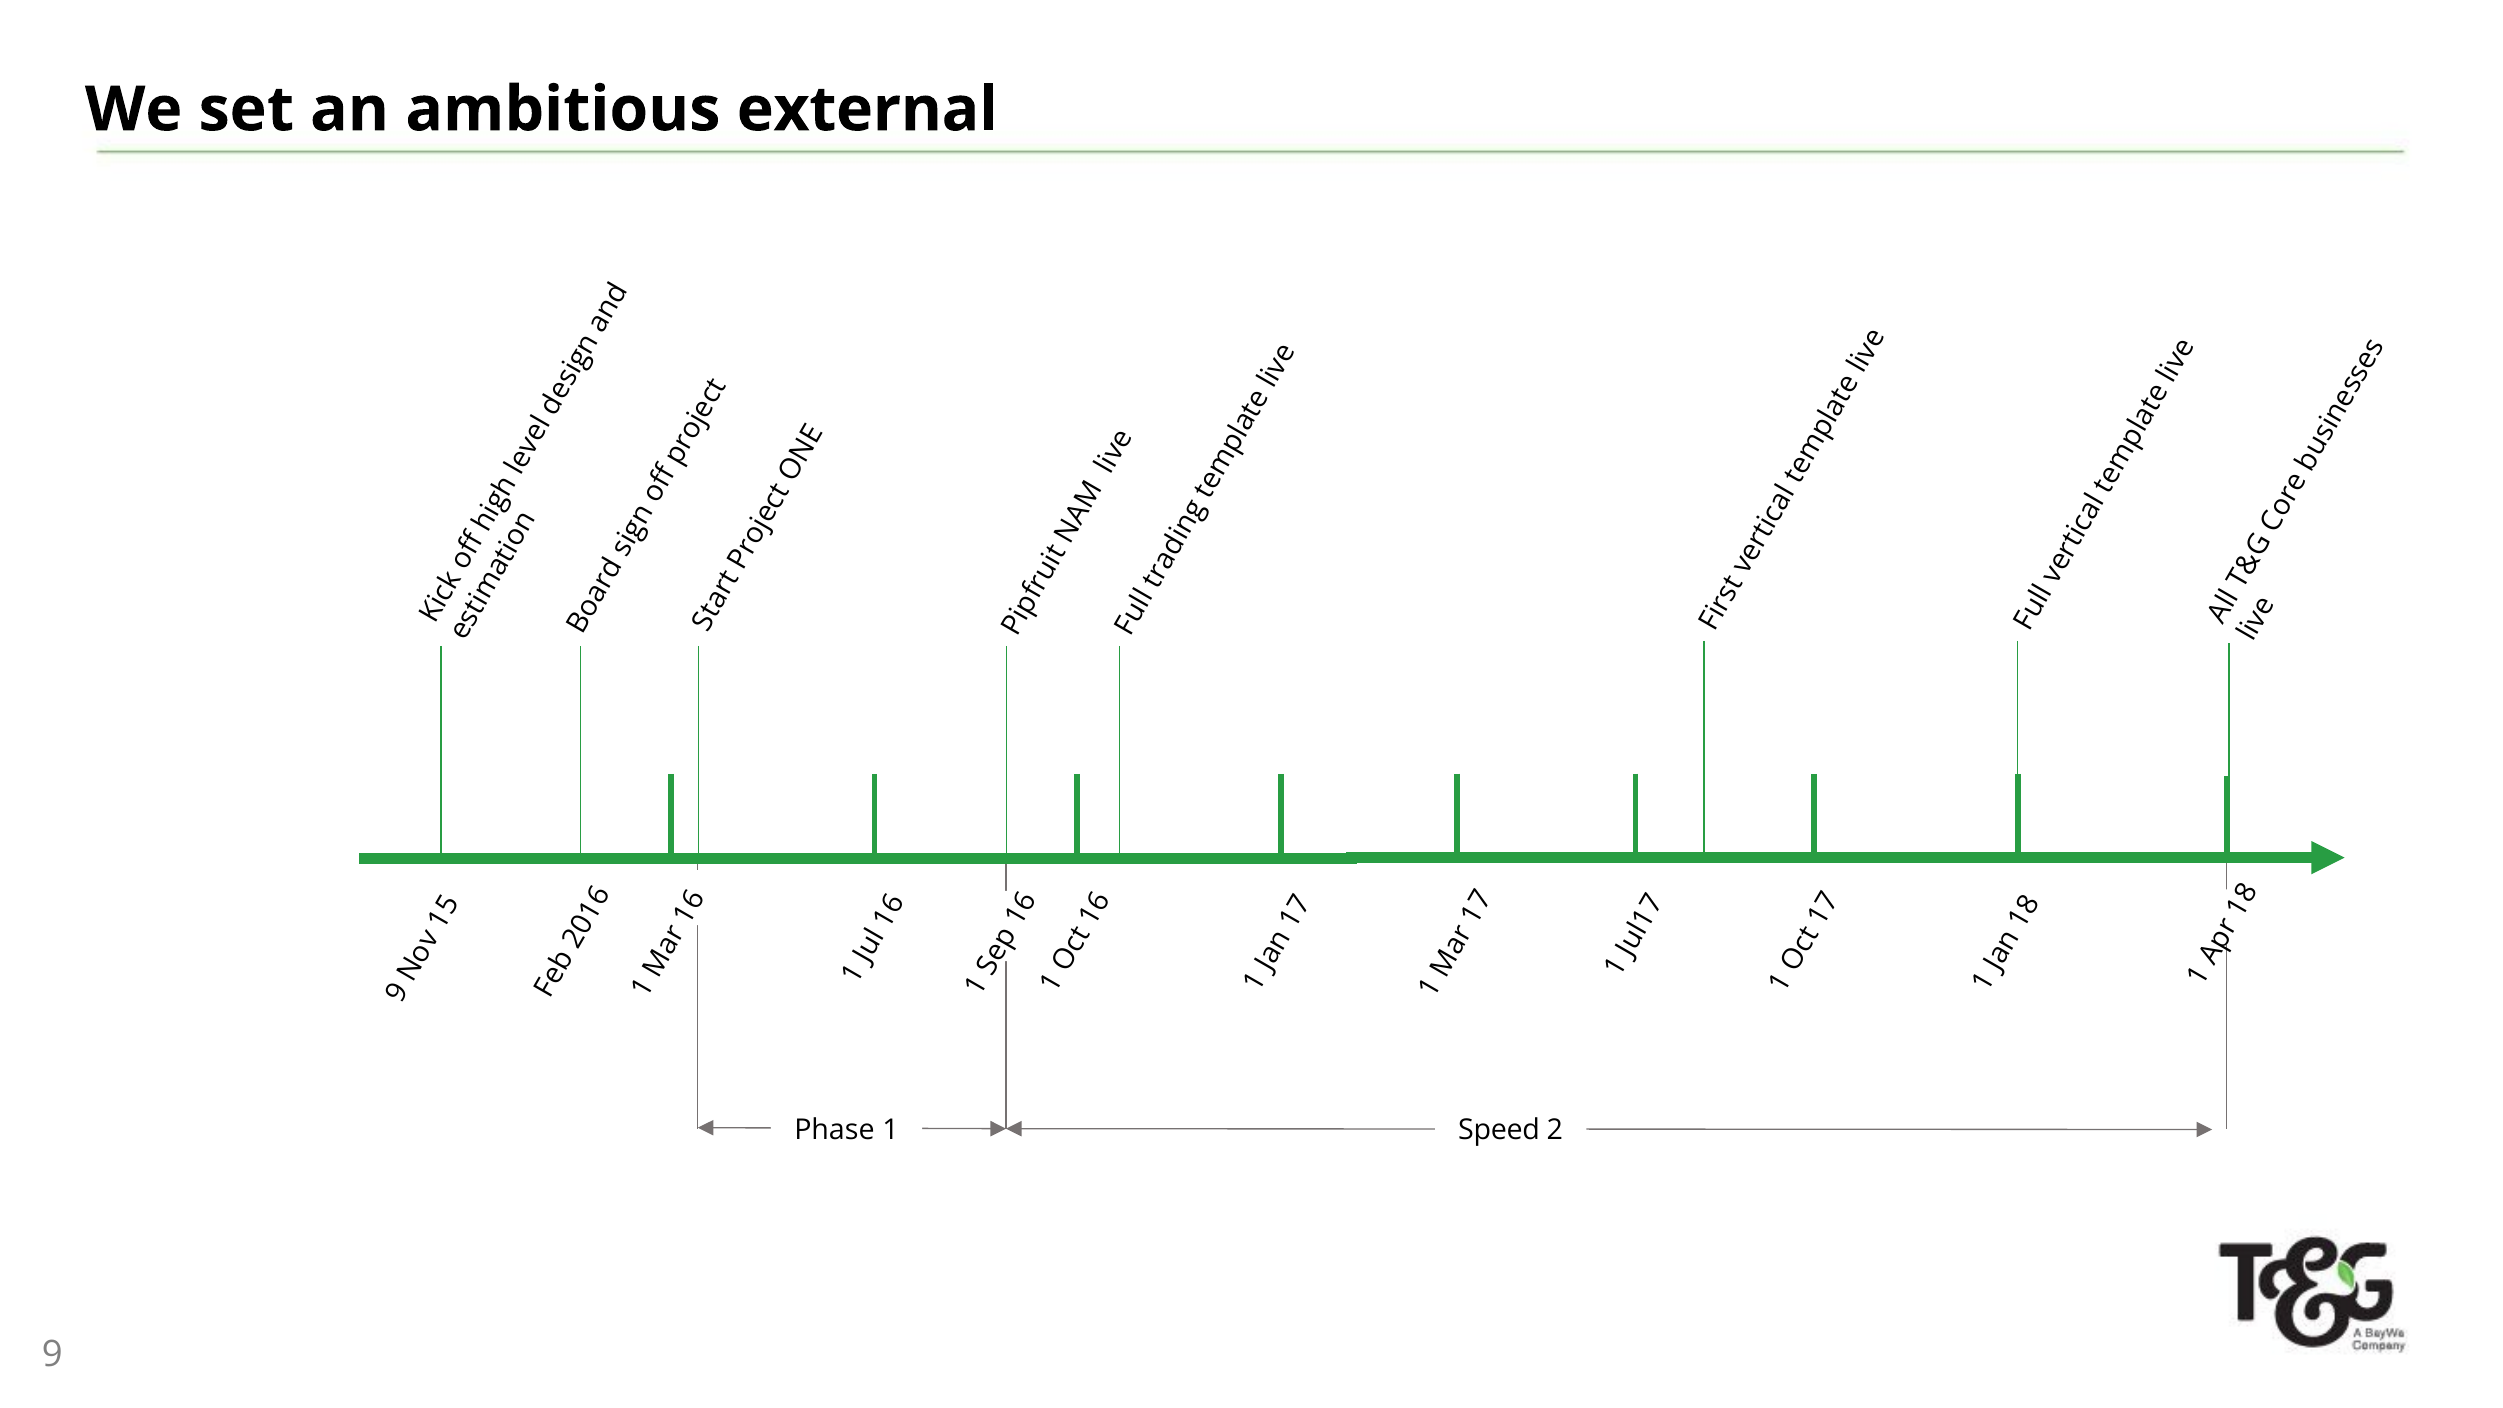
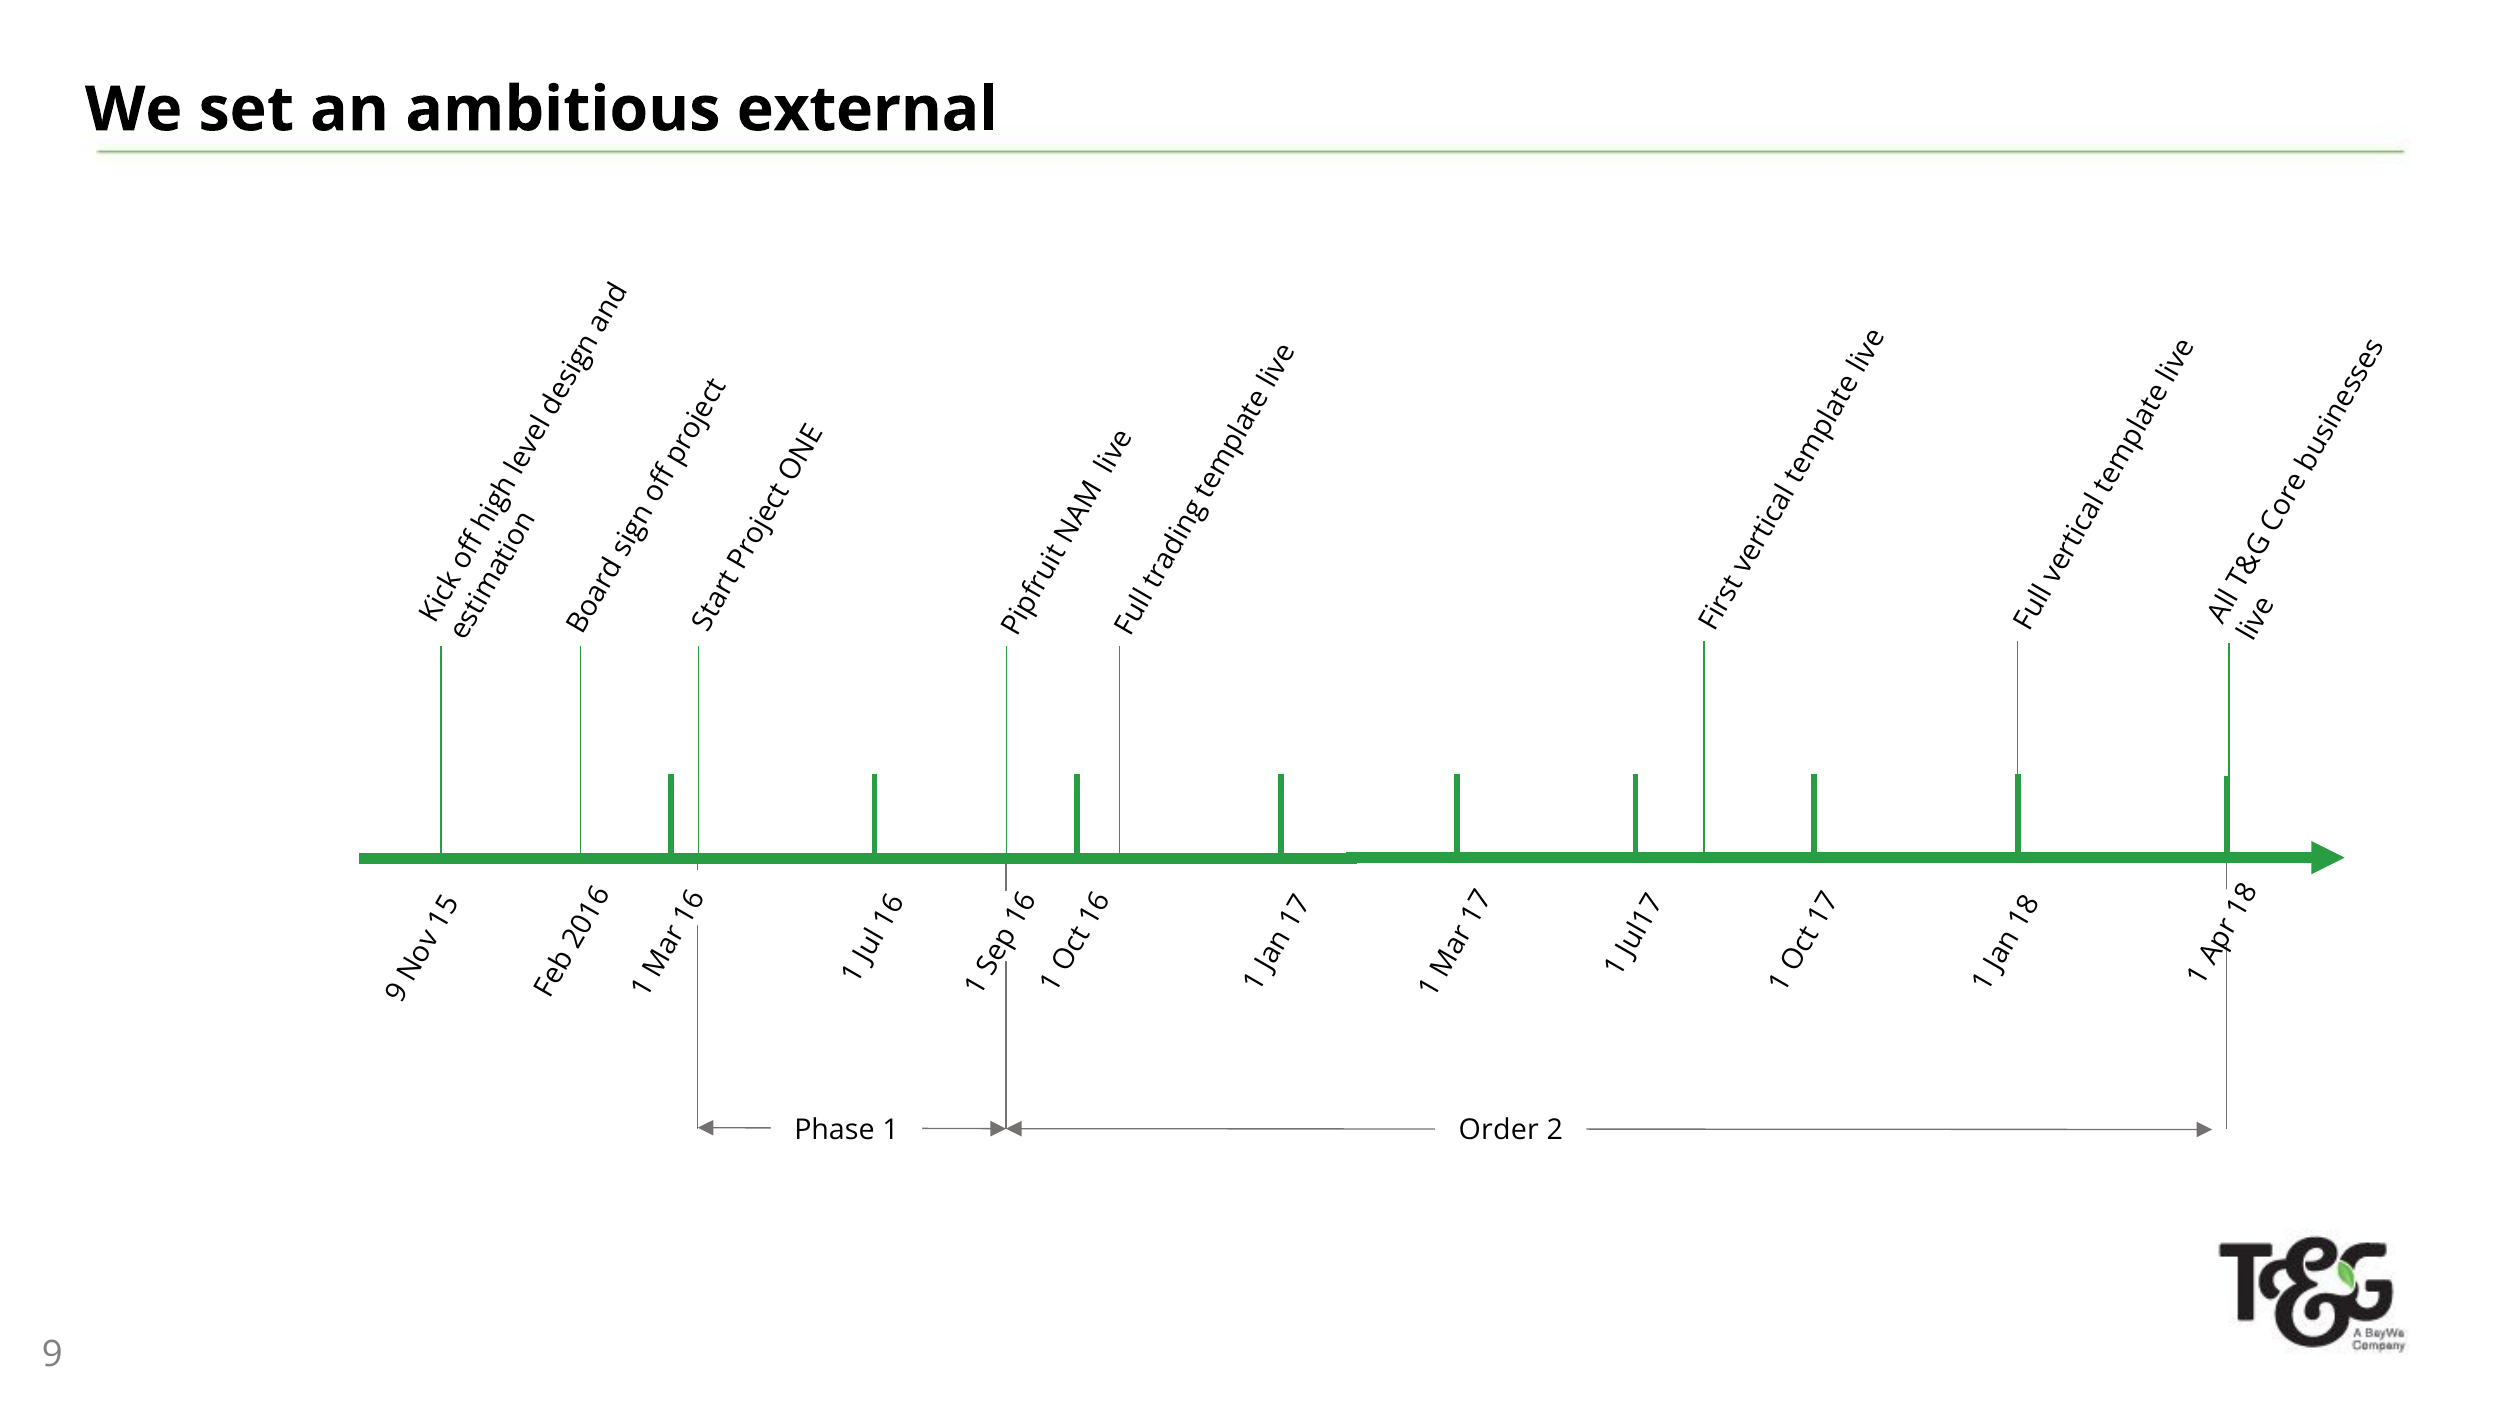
Speed: Speed -> Order
